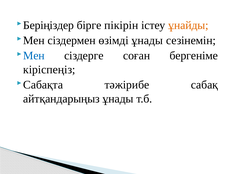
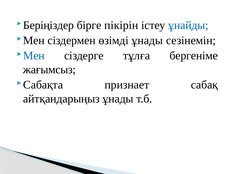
ұнайды colour: orange -> blue
соған: соған -> тұлға
кіріспеңіз: кіріспеңіз -> жағымсыз
тәжірибе: тәжірибе -> признает
